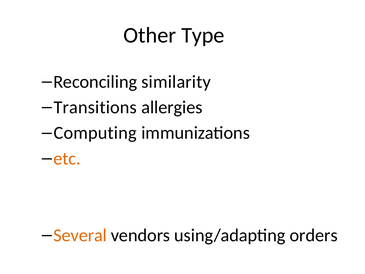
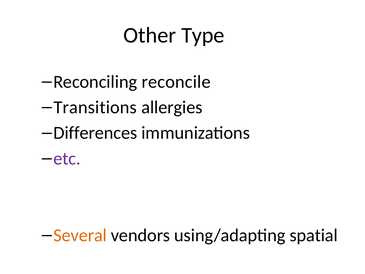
similarity: similarity -> reconcile
Computing: Computing -> Differences
etc colour: orange -> purple
orders: orders -> spatial
